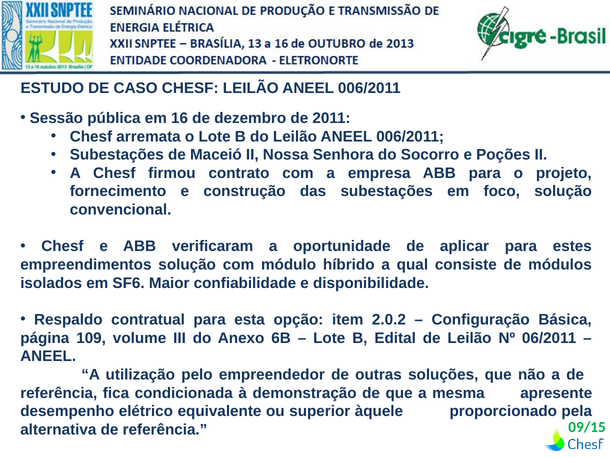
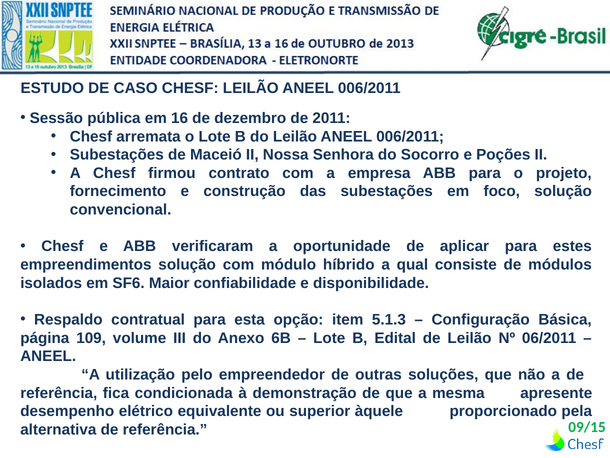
2.0.2: 2.0.2 -> 5.1.3
